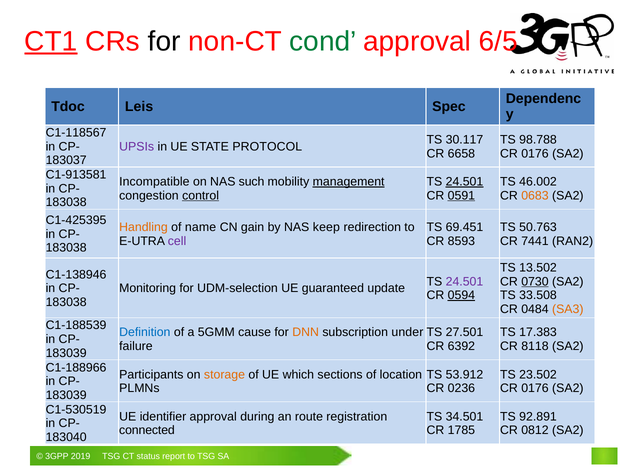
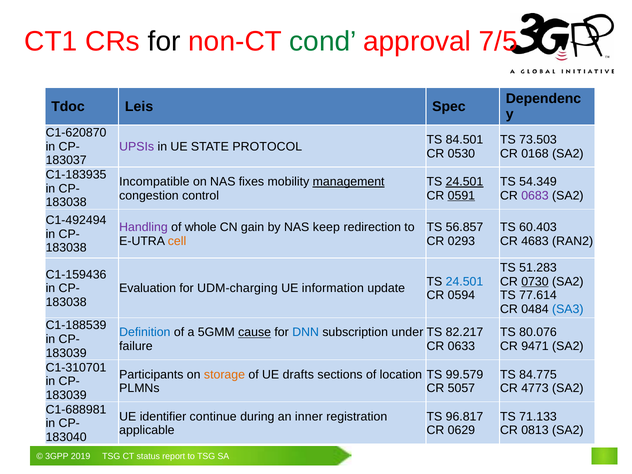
CT1 underline: present -> none
6/5: 6/5 -> 7/5
C1-118567: C1-118567 -> C1-620870
30.117: 30.117 -> 84.501
98.788: 98.788 -> 73.503
6658: 6658 -> 0530
0176 at (535, 153): 0176 -> 0168
C1-913581: C1-913581 -> C1-183935
such: such -> fixes
46.002: 46.002 -> 54.349
control underline: present -> none
0683 colour: orange -> purple
C1-425395: C1-425395 -> C1-492494
Handling colour: orange -> purple
name: name -> whole
69.451: 69.451 -> 56.857
50.763: 50.763 -> 60.403
cell colour: purple -> orange
8593: 8593 -> 0293
7441: 7441 -> 4683
13.502: 13.502 -> 51.283
C1-138946: C1-138946 -> C1-159436
24.501 at (464, 281) colour: purple -> blue
Monitoring: Monitoring -> Evaluation
UDM-selection: UDM-selection -> UDM-charging
guaranteed: guaranteed -> information
0594 underline: present -> none
33.508: 33.508 -> 77.614
SA3 colour: orange -> blue
cause underline: none -> present
DNN colour: orange -> blue
27.501: 27.501 -> 82.217
17.383: 17.383 -> 80.076
6392: 6392 -> 0633
8118: 8118 -> 9471
C1-188966: C1-188966 -> C1-310701
which: which -> drafts
53.912: 53.912 -> 99.579
23.502: 23.502 -> 84.775
0236: 0236 -> 5057
0176 at (535, 388): 0176 -> 4773
C1-530519: C1-530519 -> C1-688981
identifier approval: approval -> continue
route: route -> inner
34.501: 34.501 -> 96.817
92.891: 92.891 -> 71.133
connected: connected -> applicable
1785: 1785 -> 0629
0812: 0812 -> 0813
